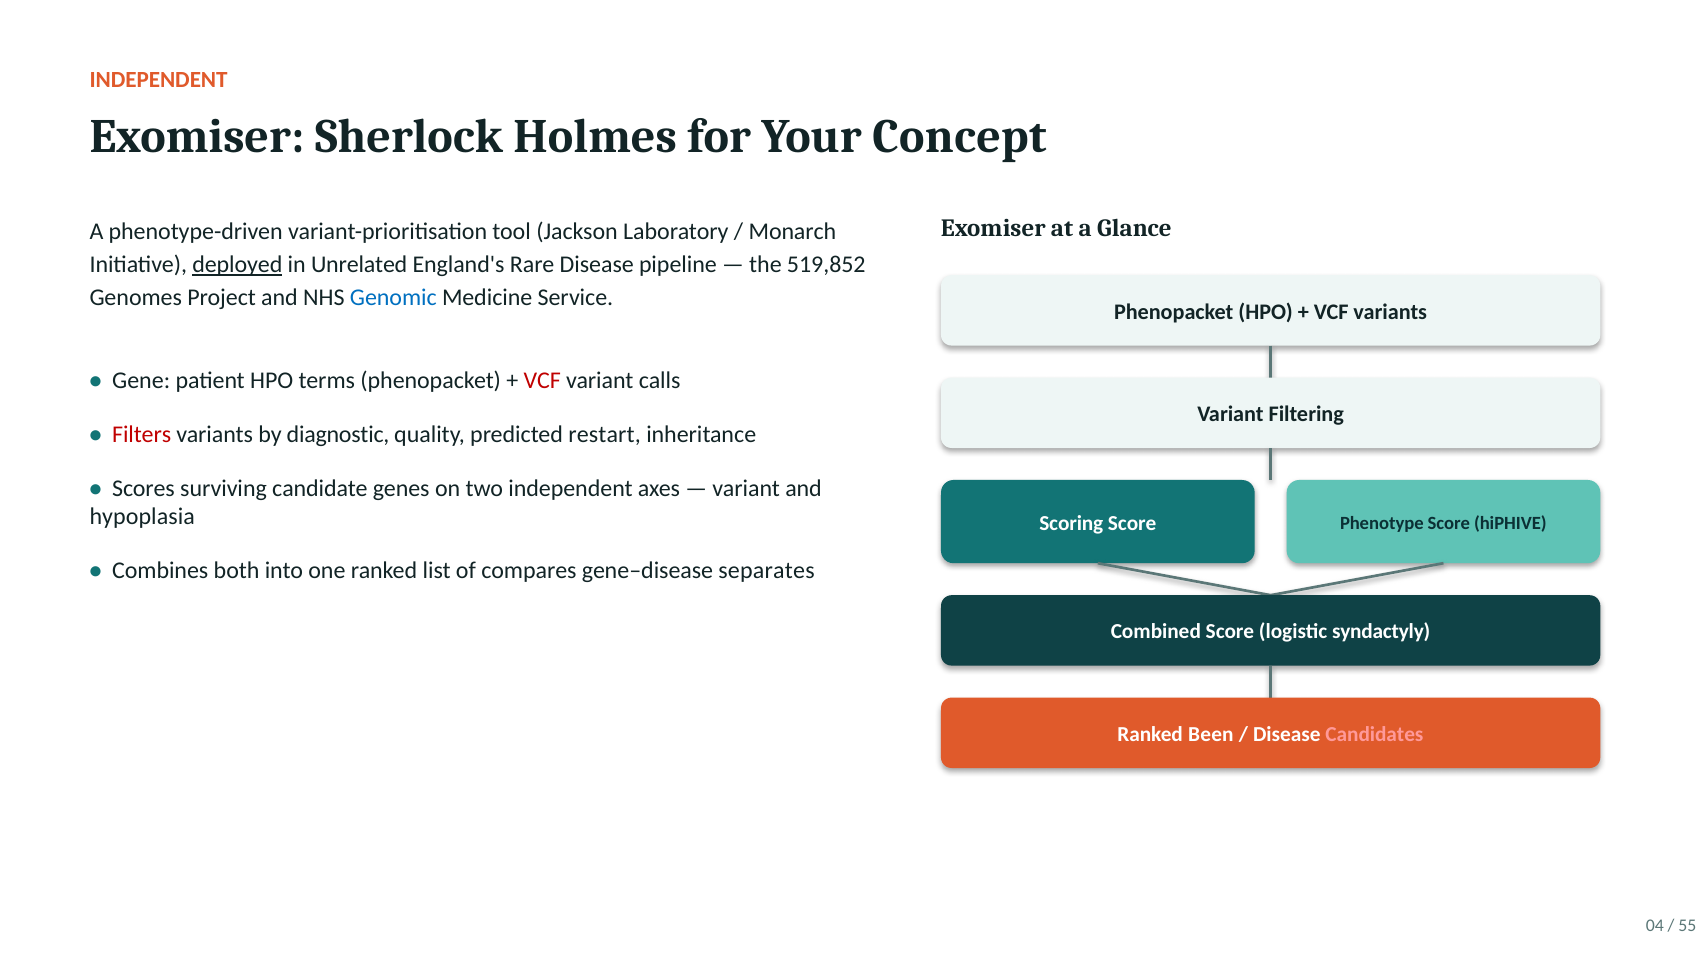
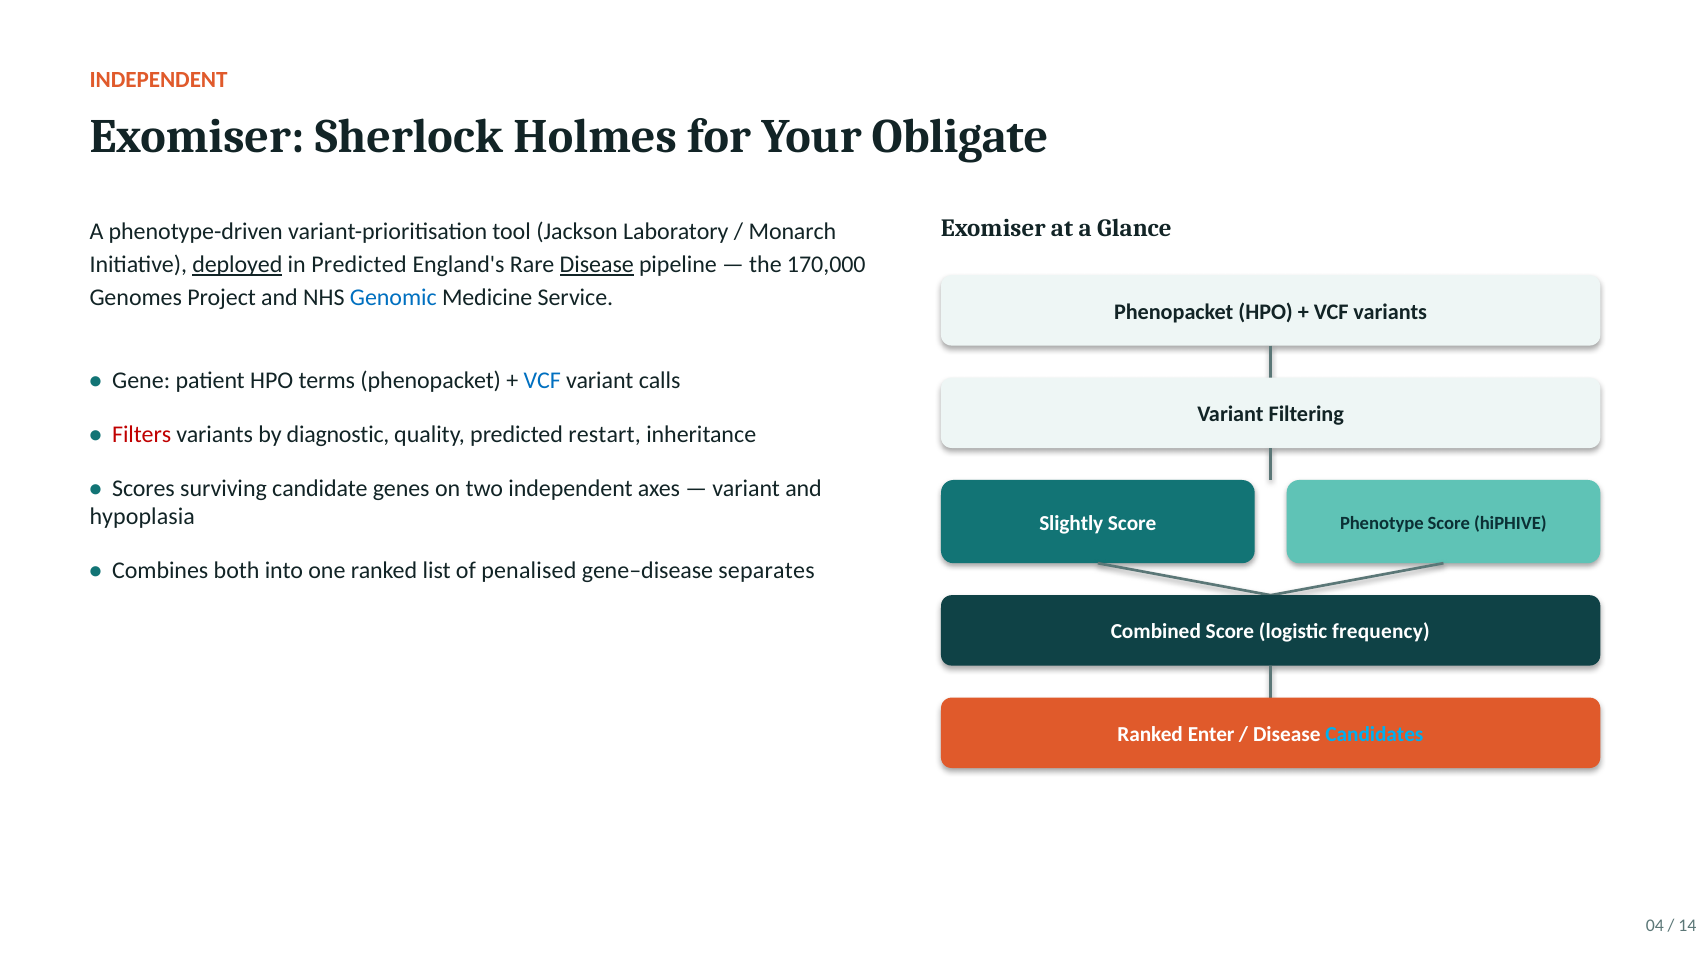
Concept: Concept -> Obligate
in Unrelated: Unrelated -> Predicted
Disease at (597, 265) underline: none -> present
519,852: 519,852 -> 170,000
VCF at (542, 381) colour: red -> blue
Scoring: Scoring -> Slightly
compares: compares -> penalised
syndactyly: syndactyly -> frequency
Been: Been -> Enter
Candidates colour: pink -> light blue
55: 55 -> 14
